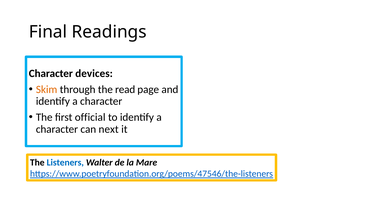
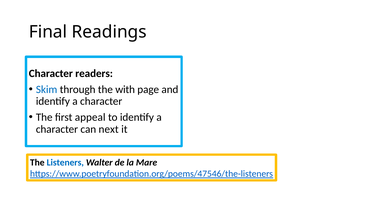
devices: devices -> readers
Skim colour: orange -> blue
read: read -> with
official: official -> appeal
